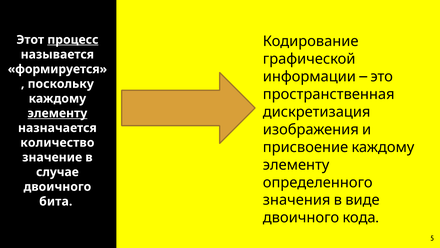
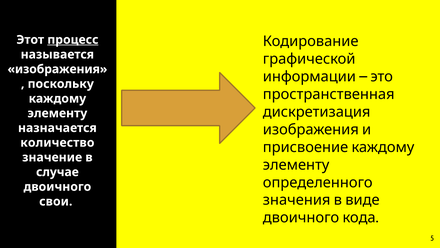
формируется: формируется -> изображения
элементу at (57, 113) underline: present -> none
бита: бита -> свои
